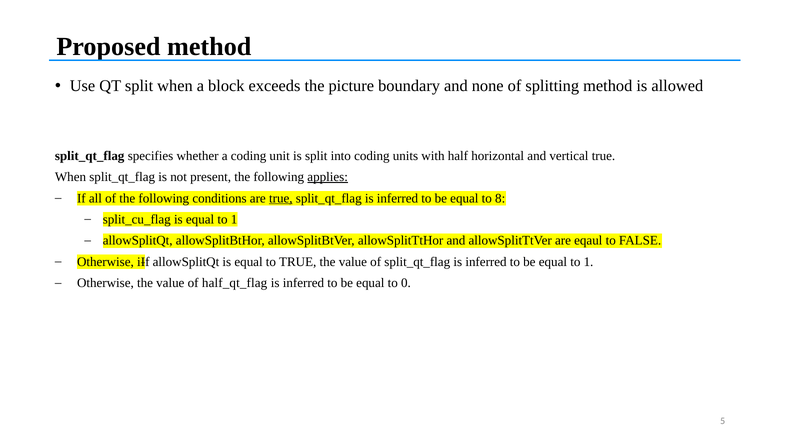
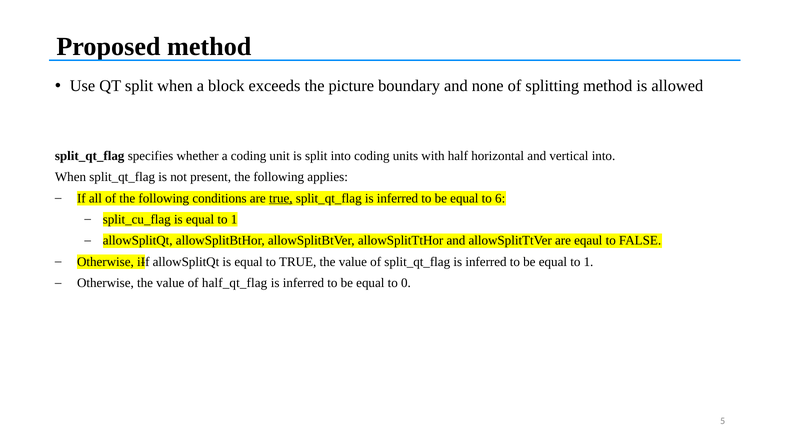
vertical true: true -> into
applies underline: present -> none
8: 8 -> 6
